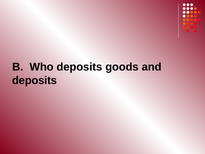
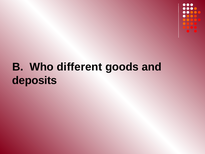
Who deposits: deposits -> different
